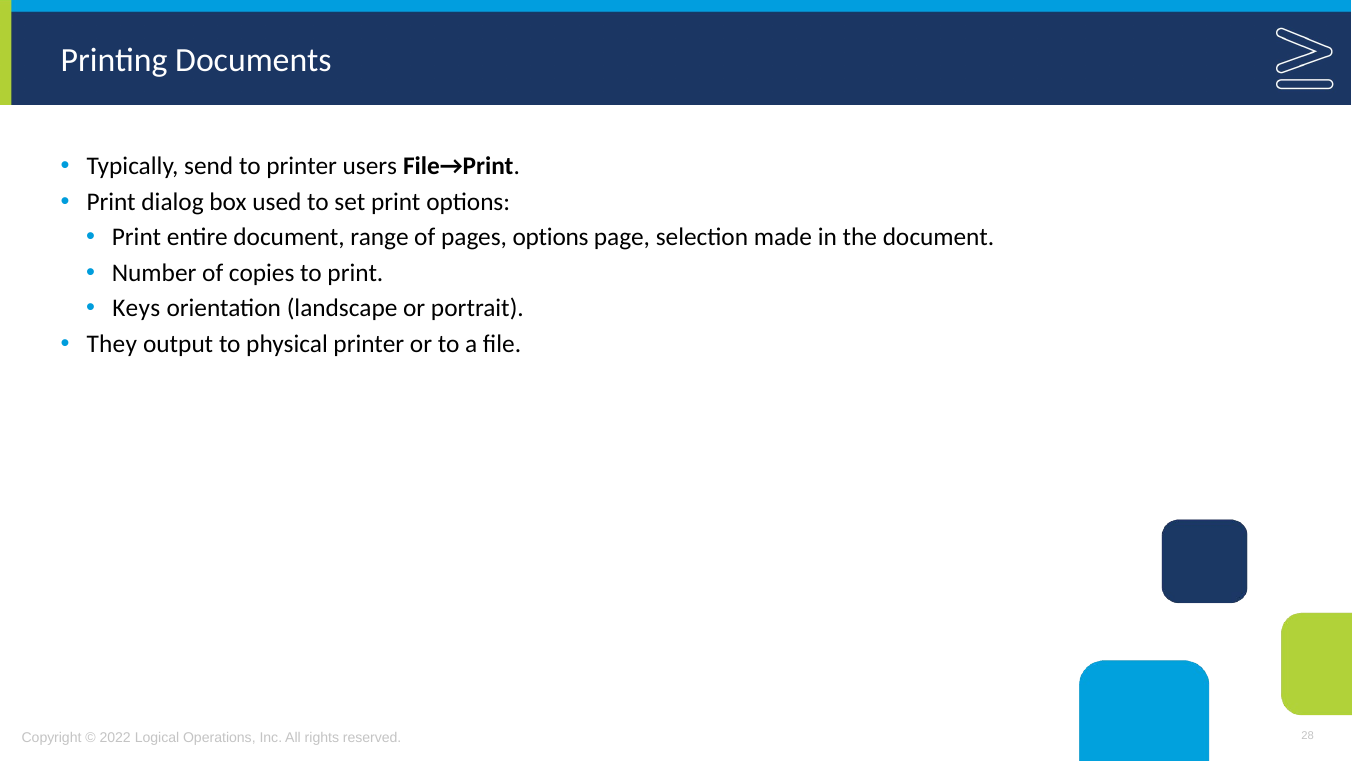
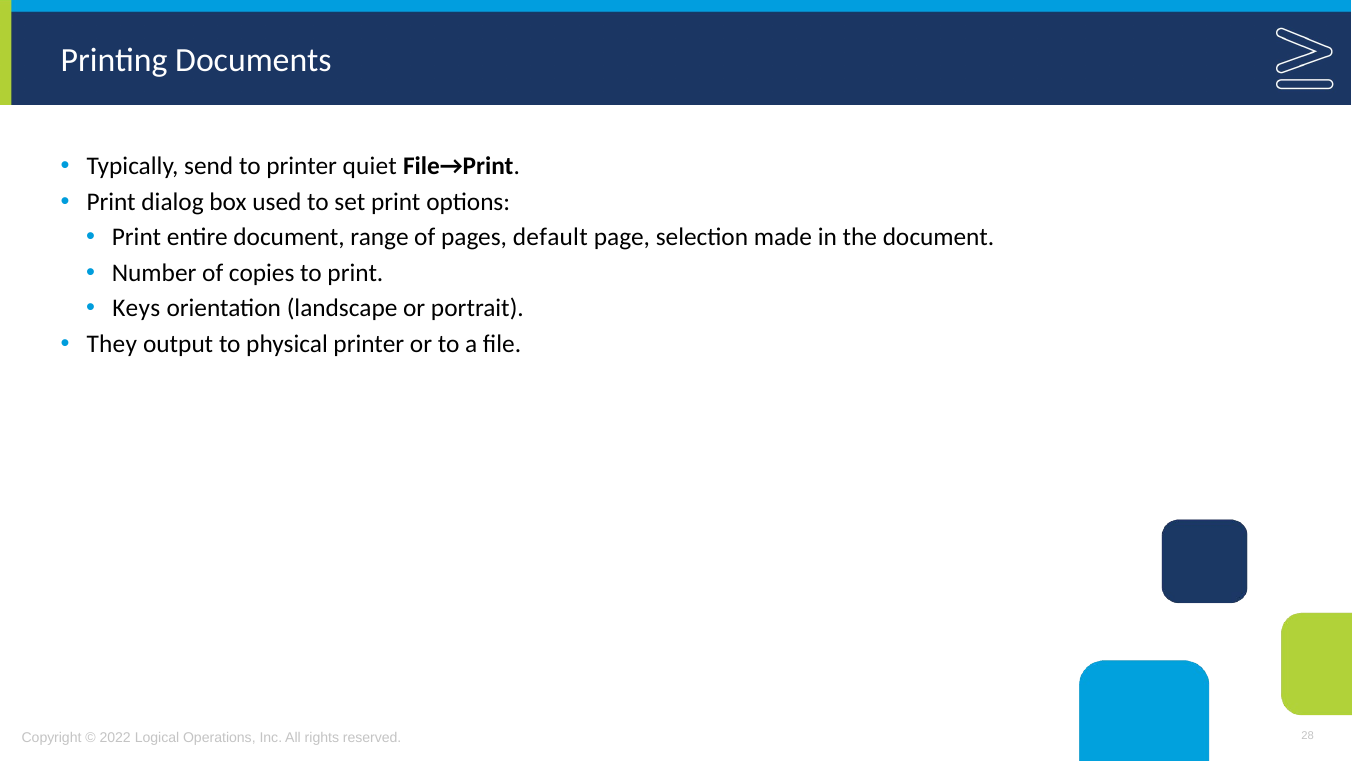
users: users -> quiet
pages options: options -> default
